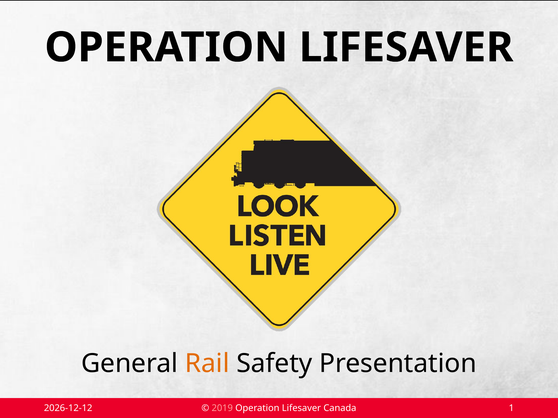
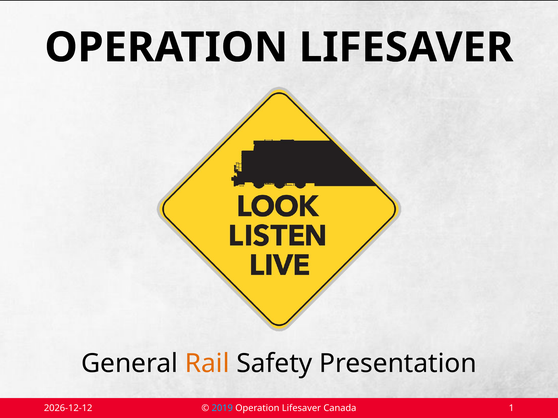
2019 colour: pink -> light blue
